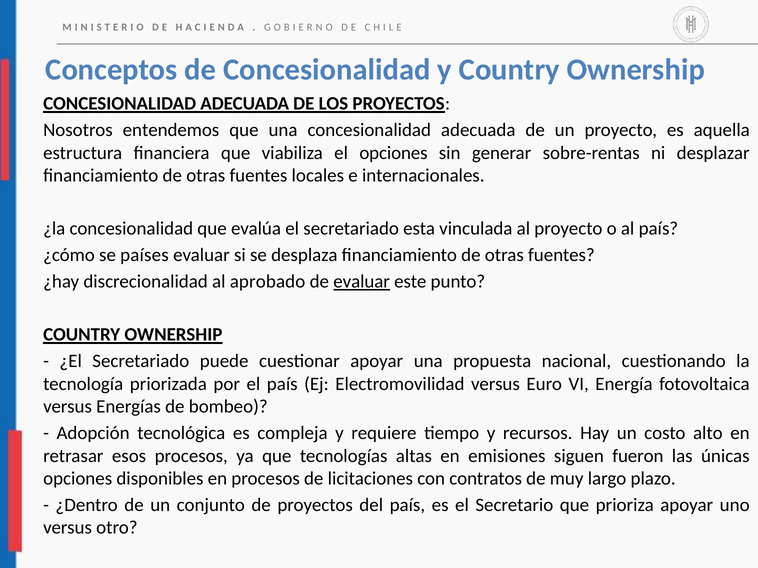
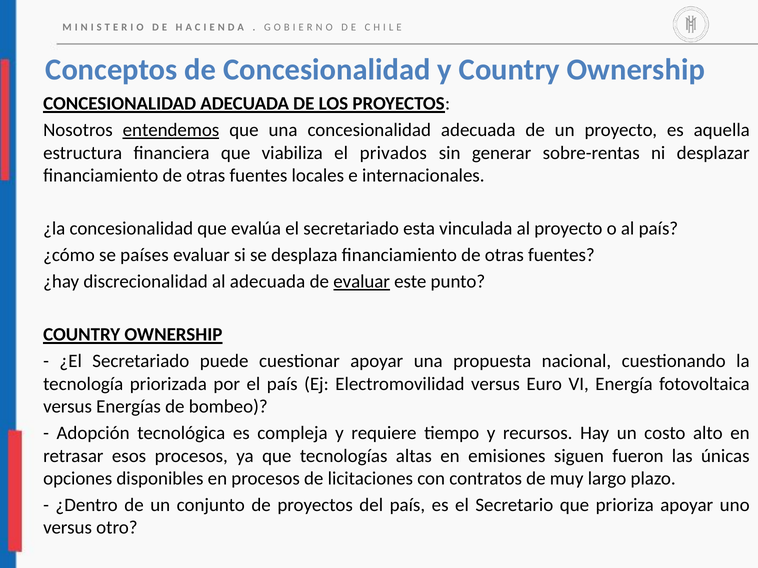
entendemos underline: none -> present
el opciones: opciones -> privados
al aprobado: aprobado -> adecuada
